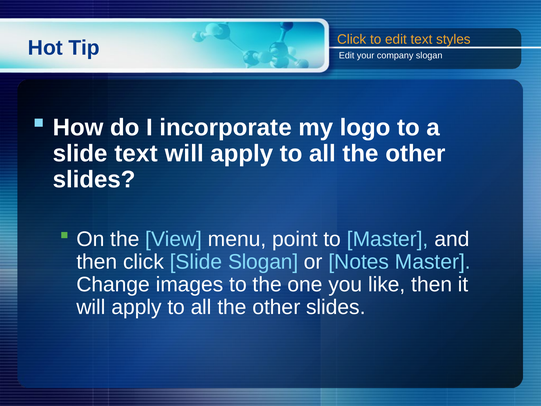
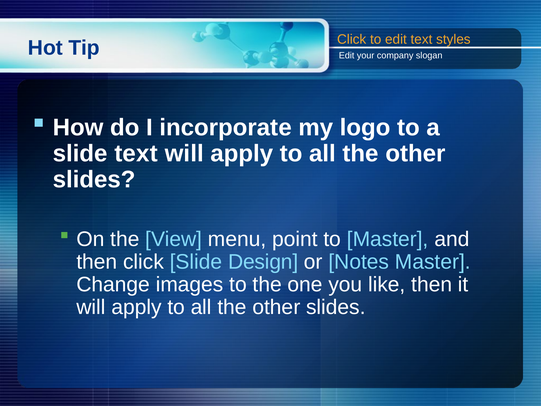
Slide Slogan: Slogan -> Design
